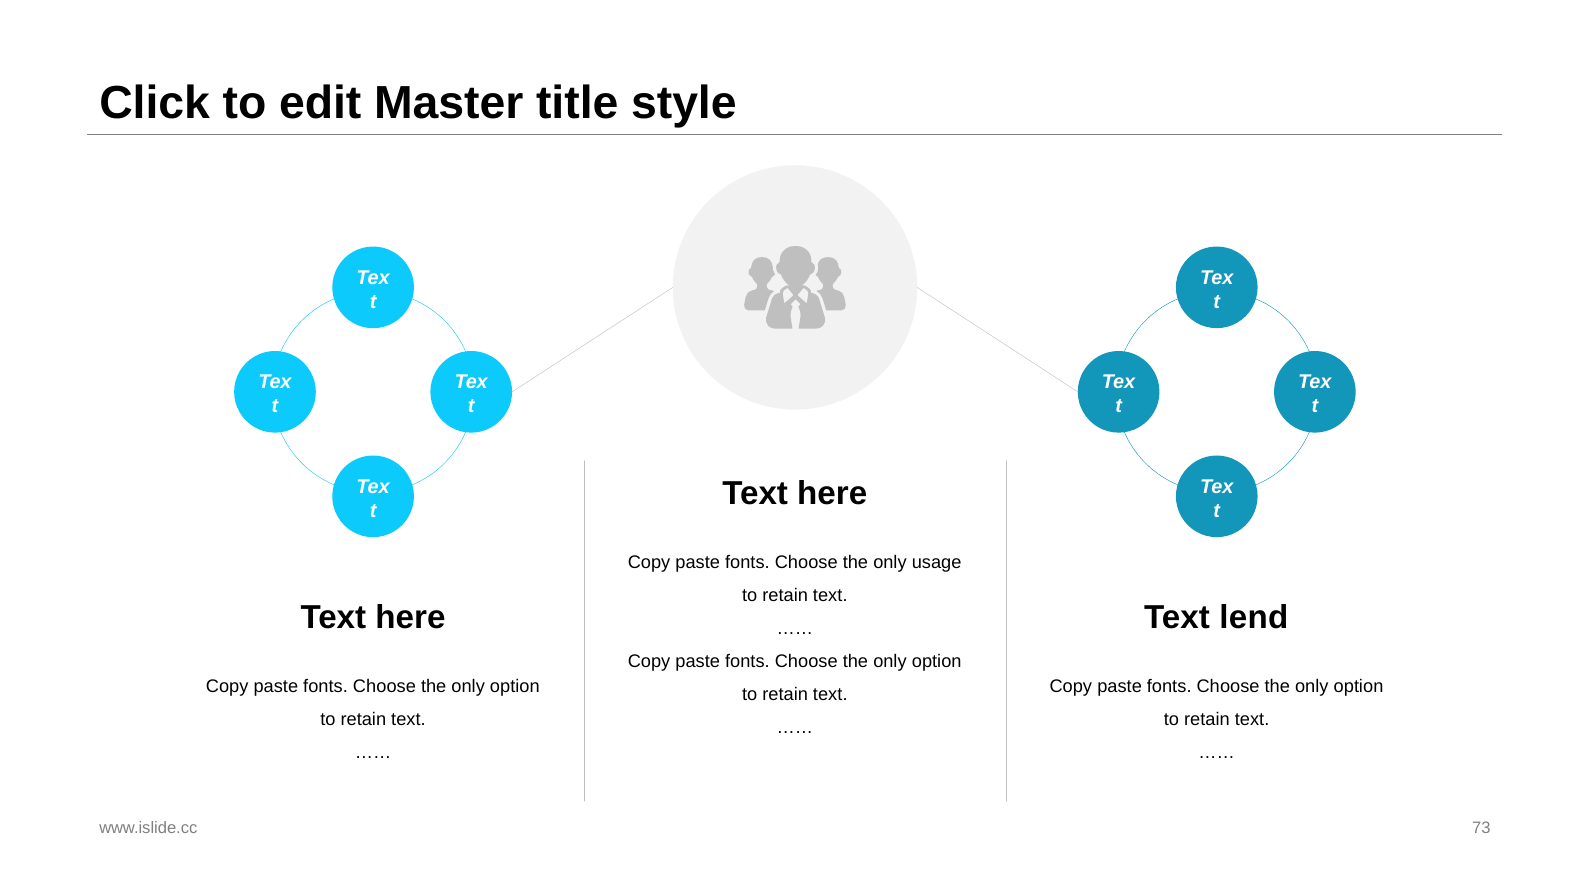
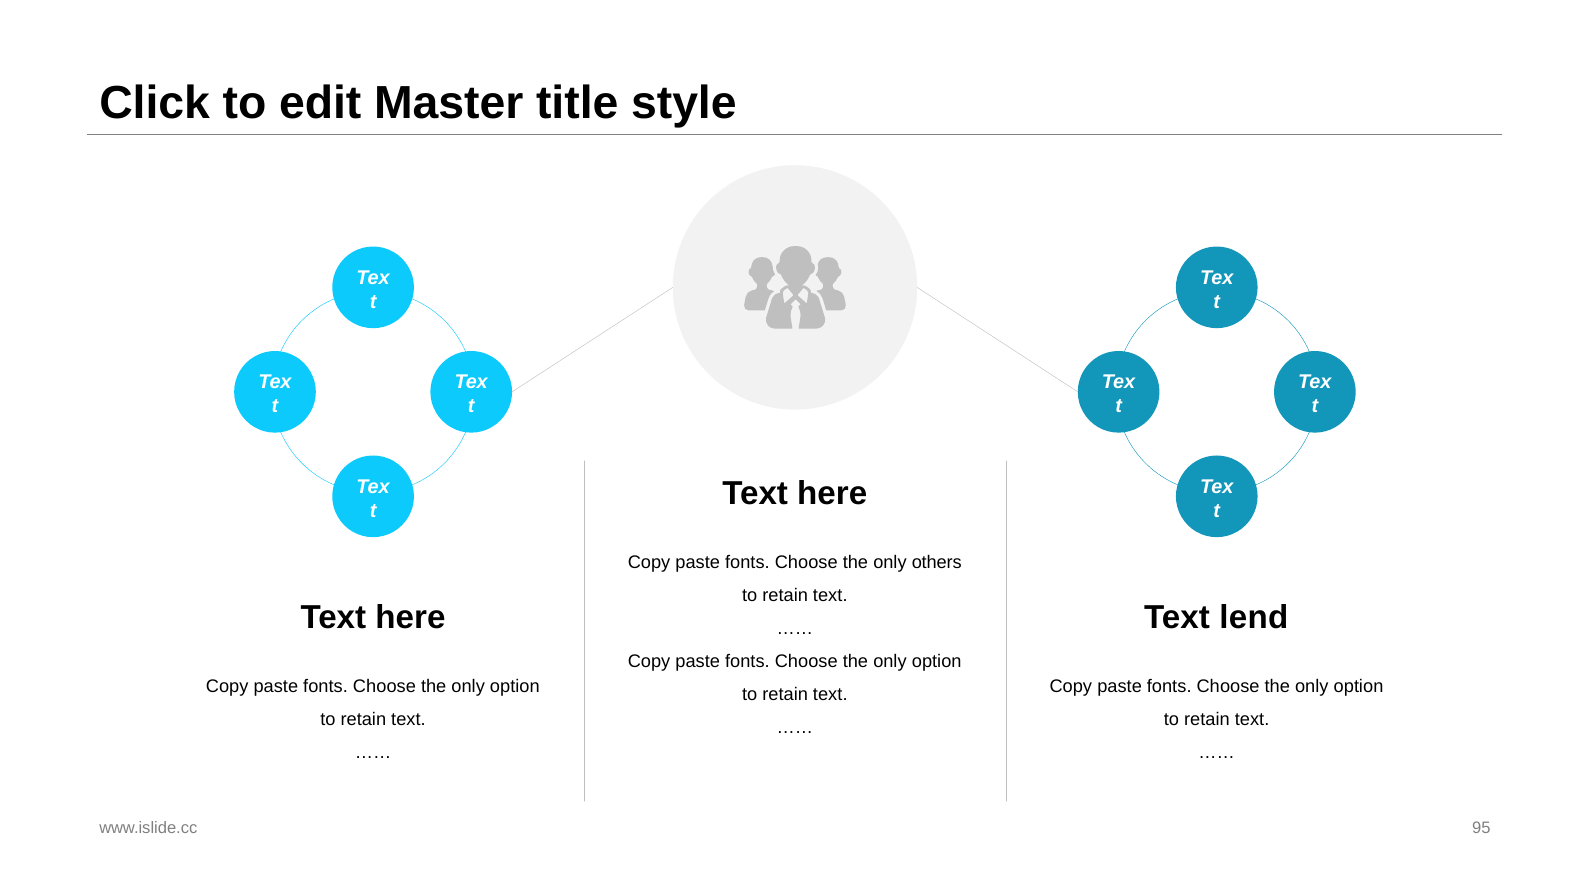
usage: usage -> others
73: 73 -> 95
